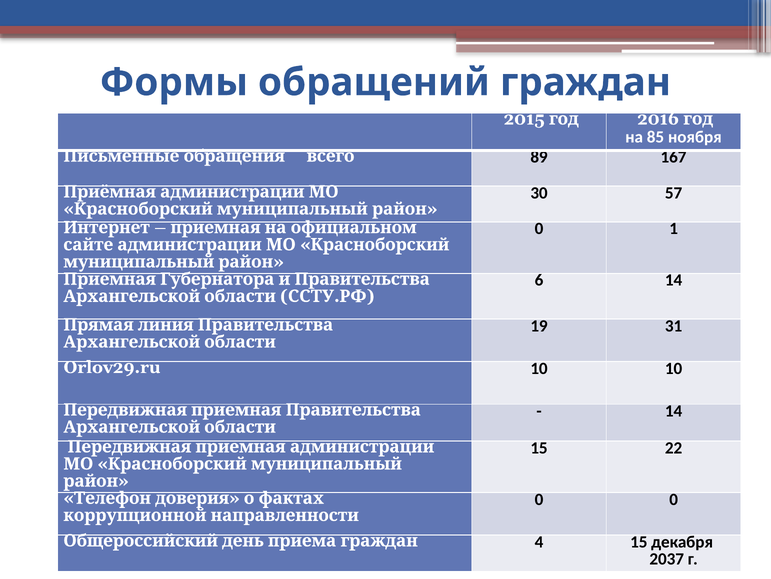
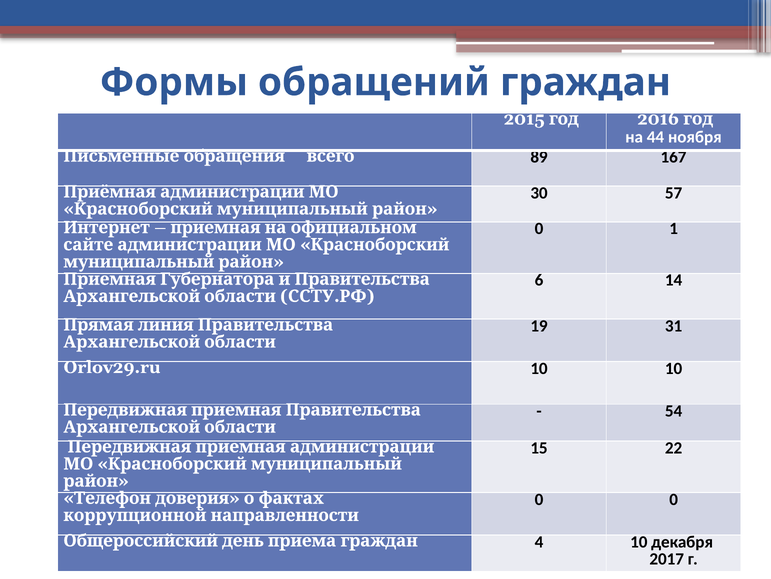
85: 85 -> 44
14 at (674, 411): 14 -> 54
4 15: 15 -> 10
2037: 2037 -> 2017
